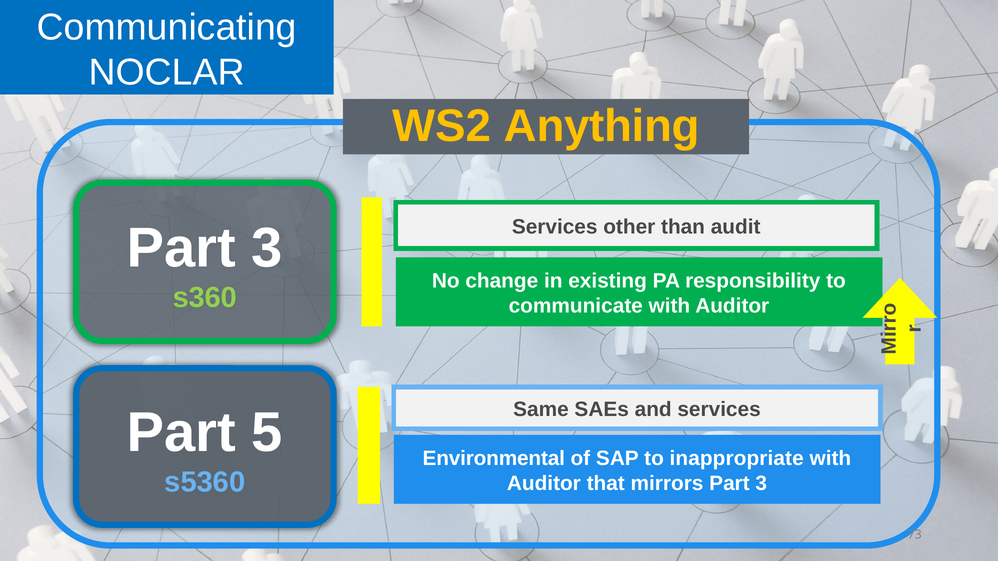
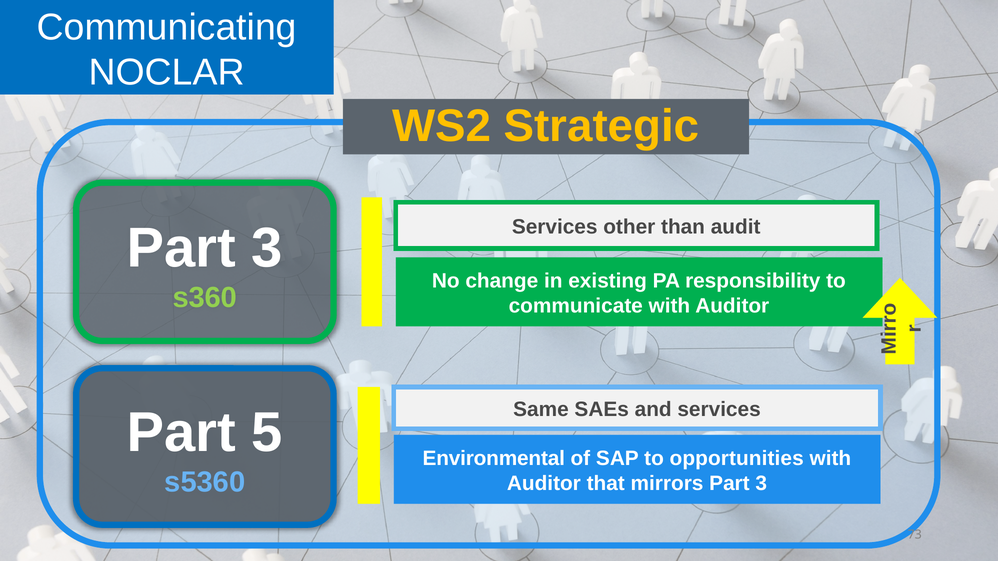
Anything: Anything -> Strategic
inappropriate: inappropriate -> opportunities
